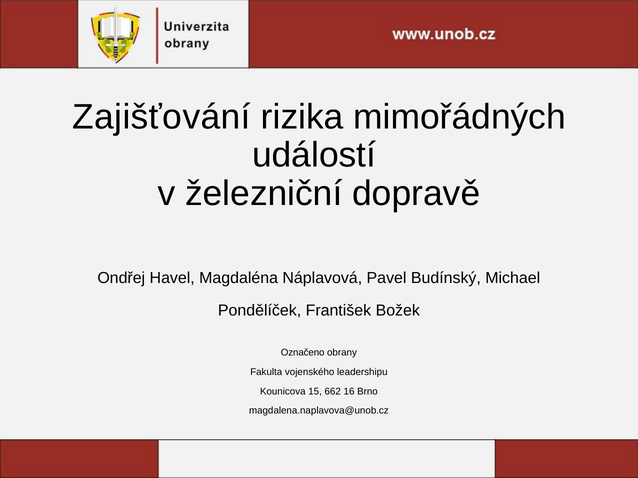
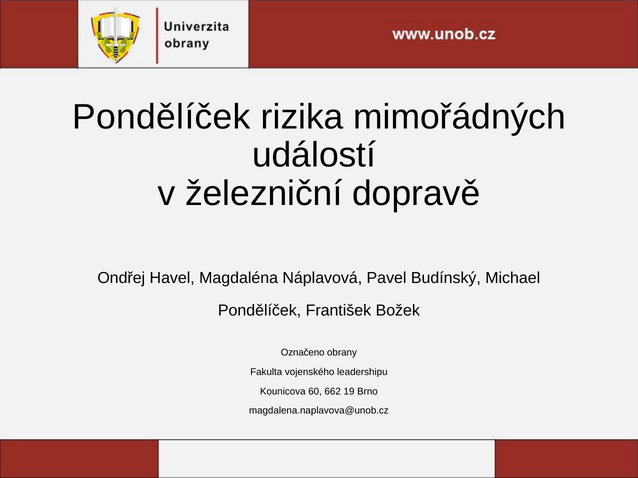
Zajišťování at (161, 117): Zajišťování -> Pondělíček
15: 15 -> 60
16: 16 -> 19
